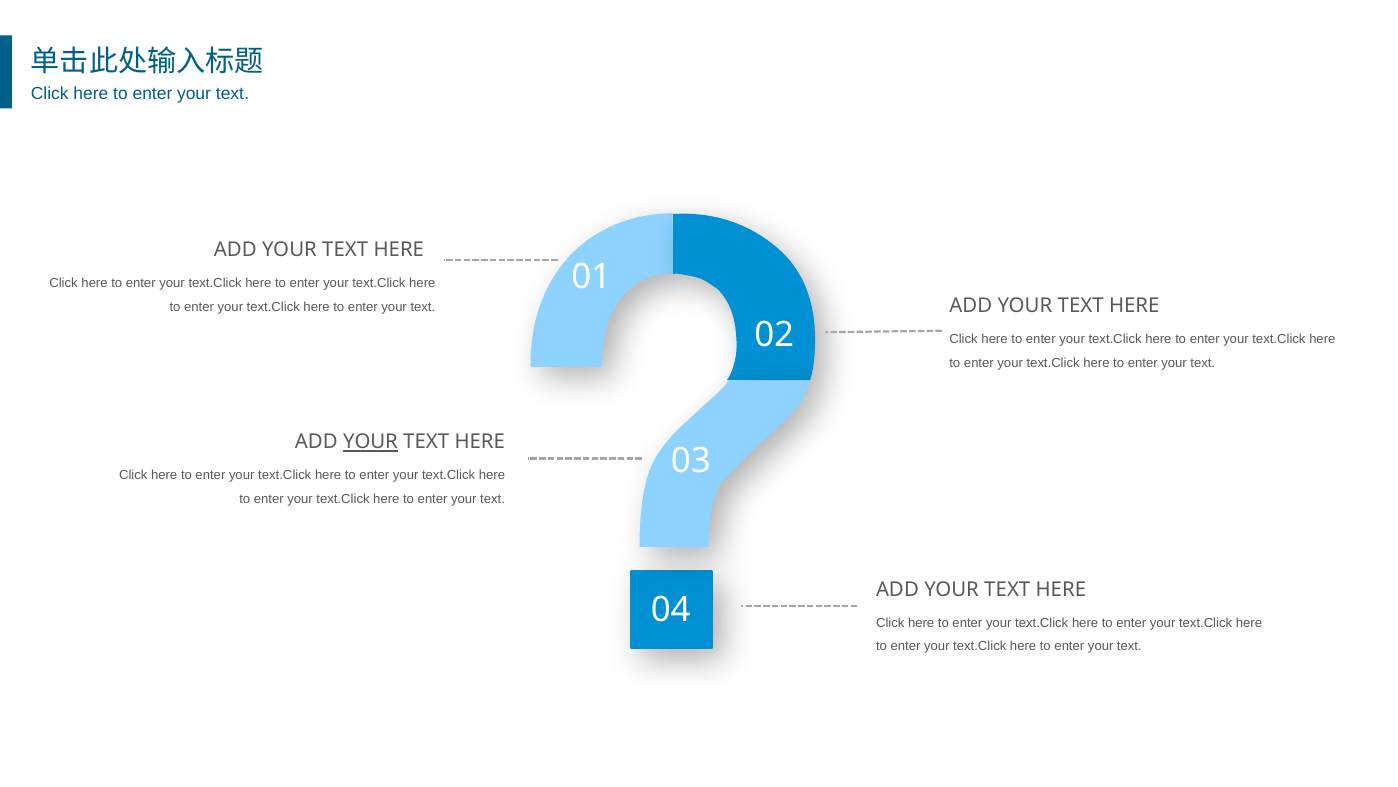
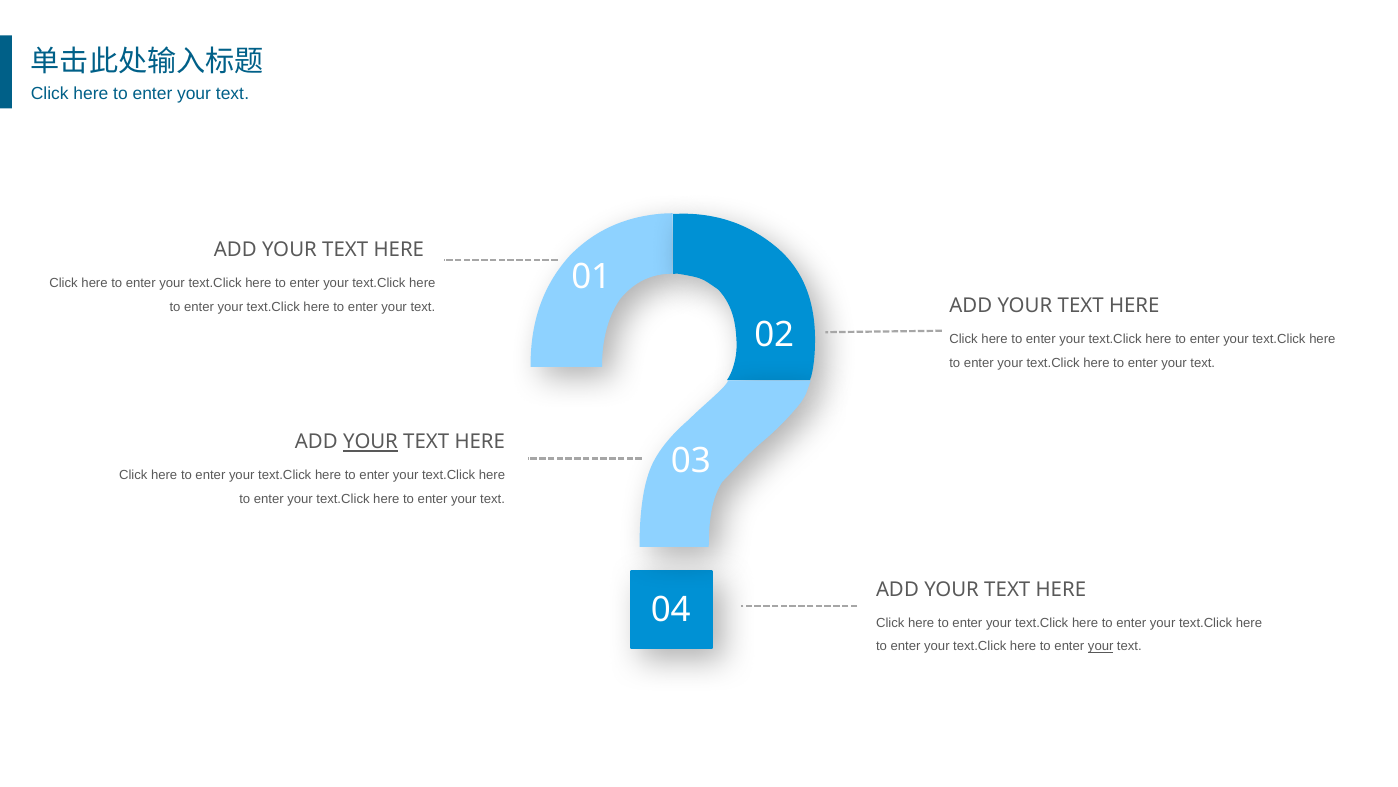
your at (1101, 646) underline: none -> present
